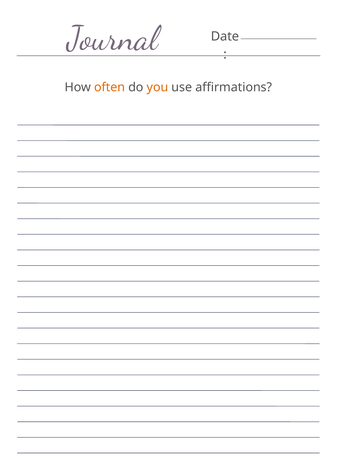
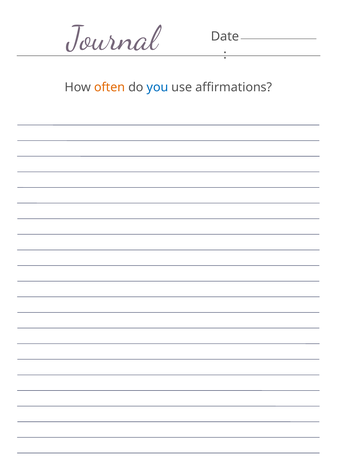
you colour: orange -> blue
